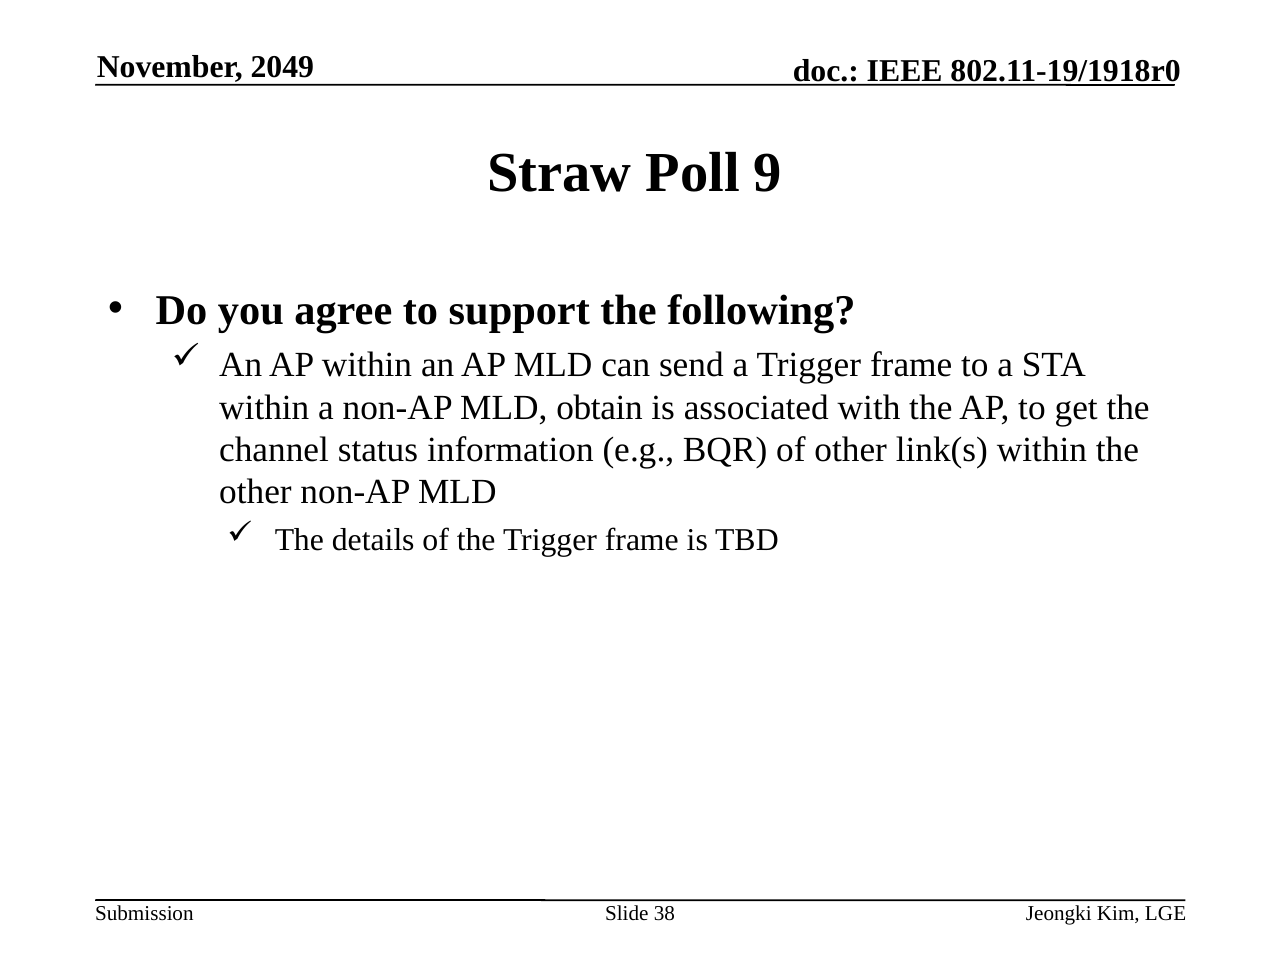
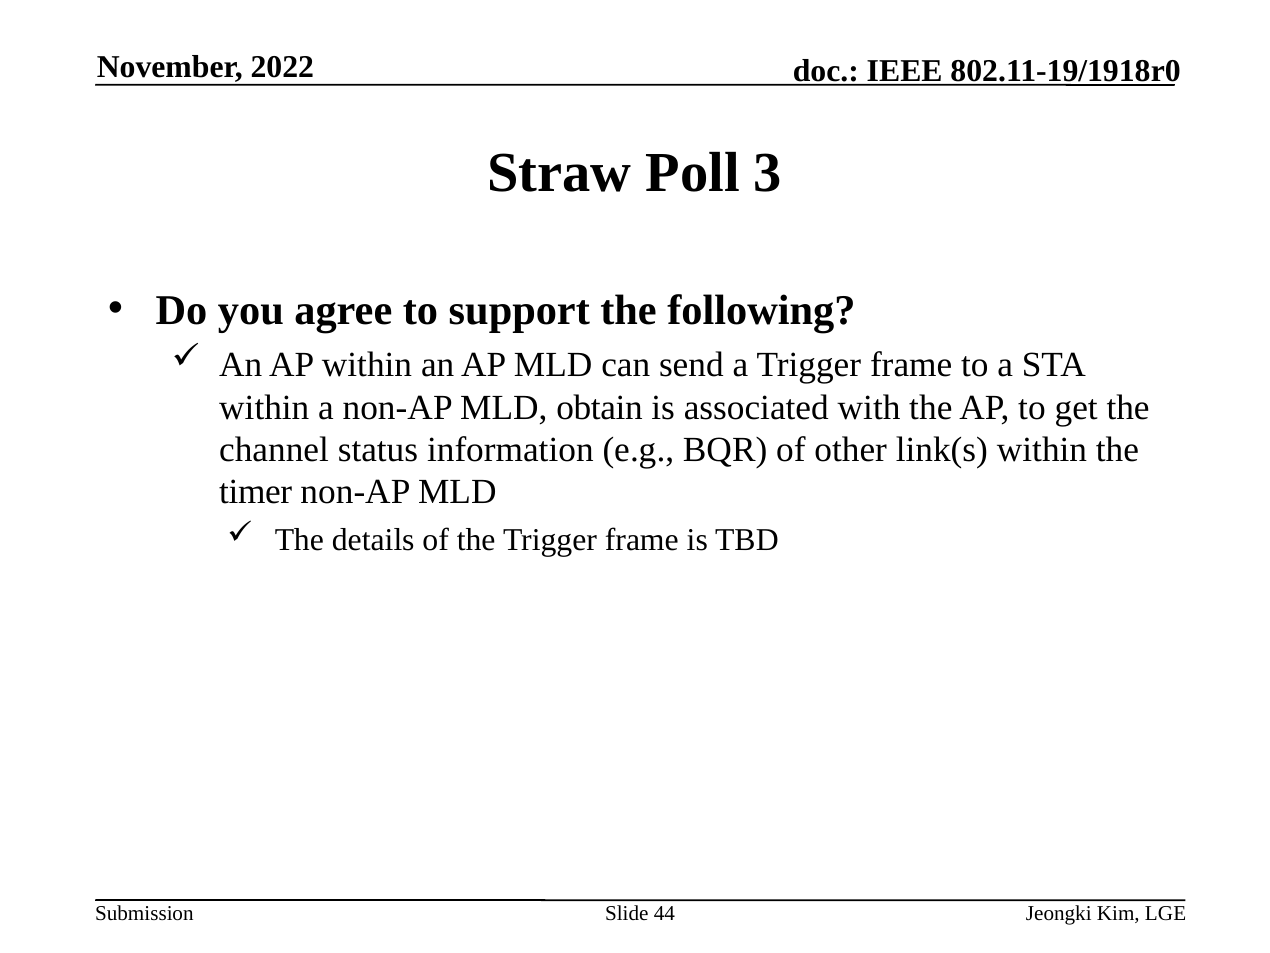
2049: 2049 -> 2022
9: 9 -> 3
other at (255, 492): other -> timer
38: 38 -> 44
